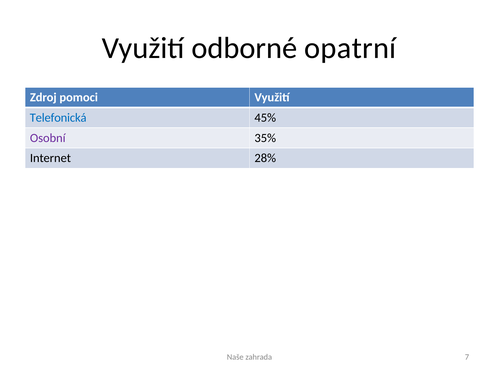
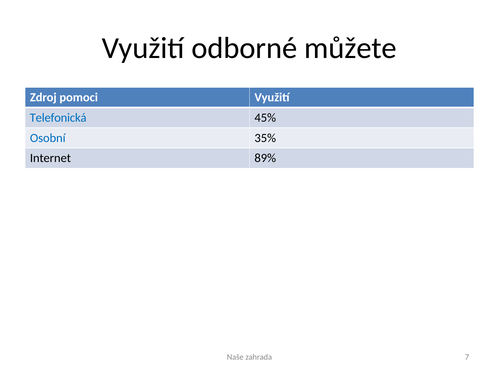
opatrní: opatrní -> můžete
Osobní colour: purple -> blue
28%: 28% -> 89%
